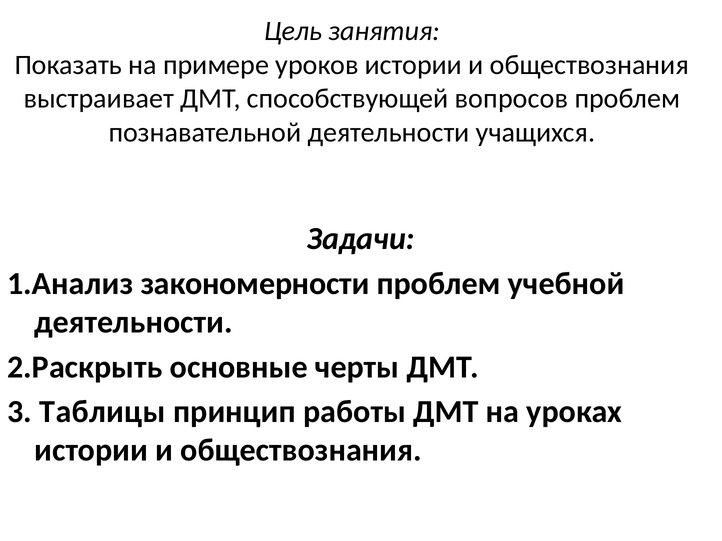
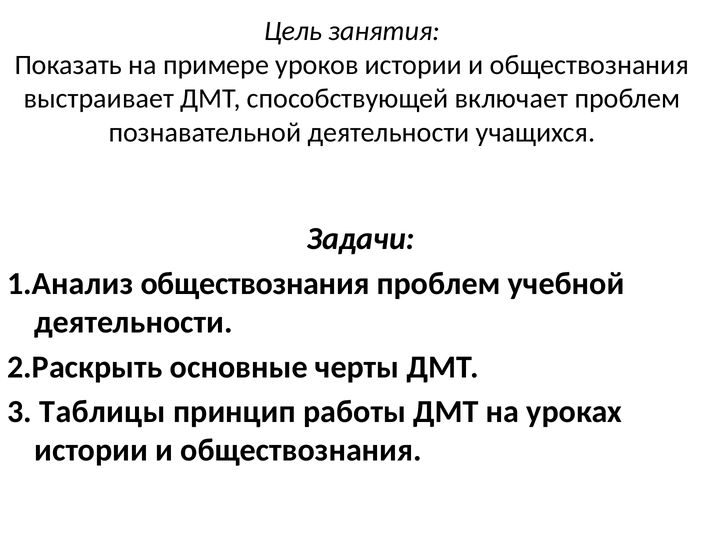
вопросов: вопросов -> включает
1.Анализ закономерности: закономерности -> обществознания
